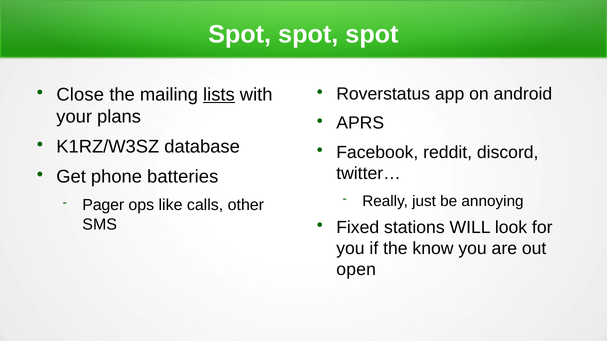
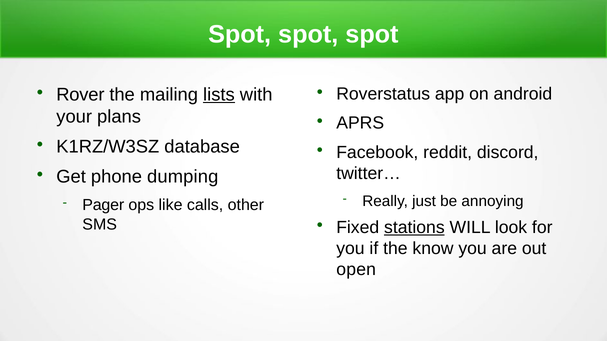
Close: Close -> Rover
batteries: batteries -> dumping
stations underline: none -> present
